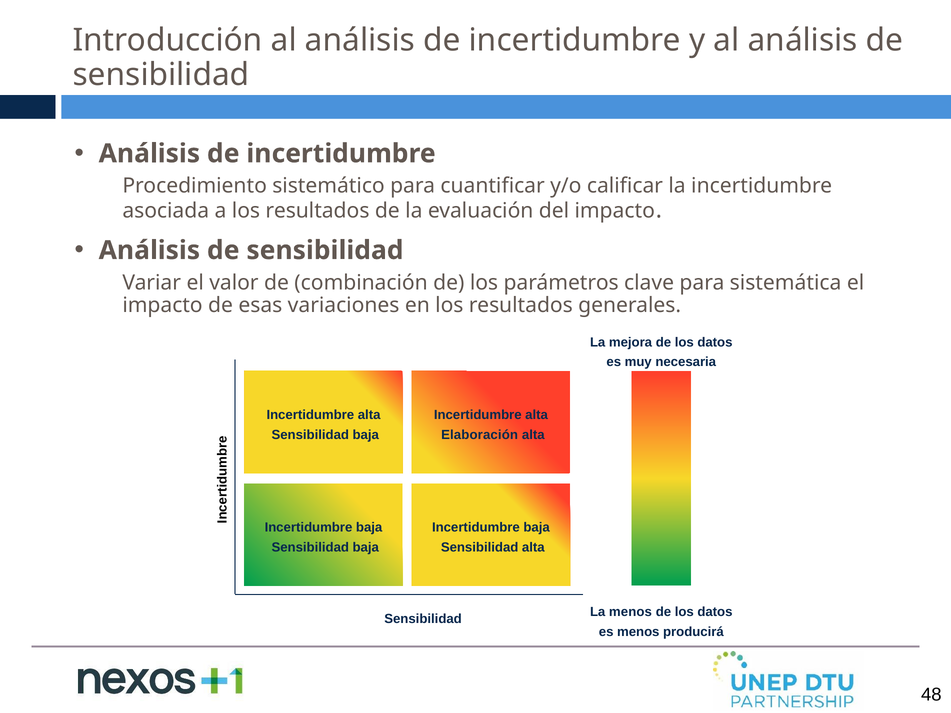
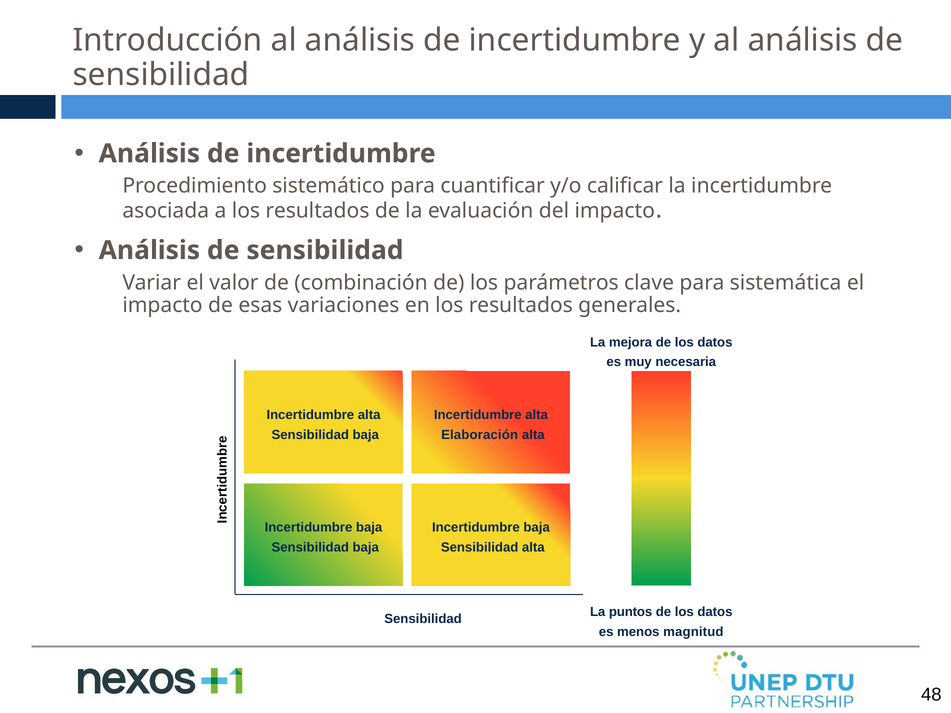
La menos: menos -> puntos
producirá: producirá -> magnitud
